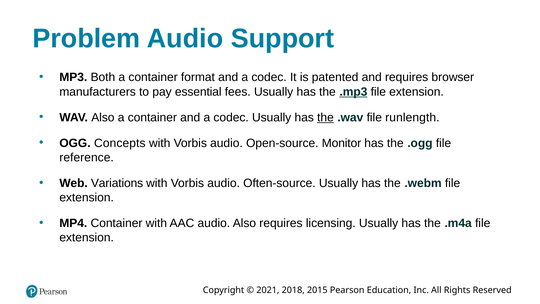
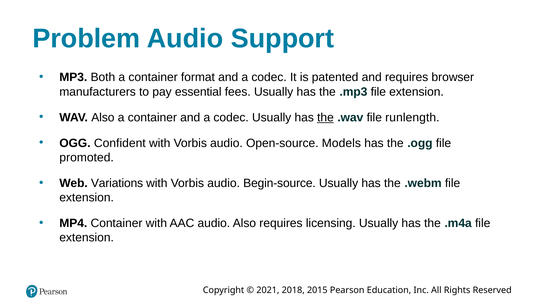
.mp3 underline: present -> none
Concepts: Concepts -> Confident
Monitor: Monitor -> Models
reference: reference -> promoted
Often-source: Often-source -> Begin-source
